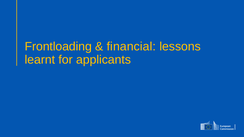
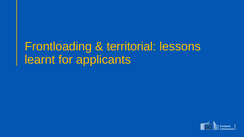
financial: financial -> territorial
